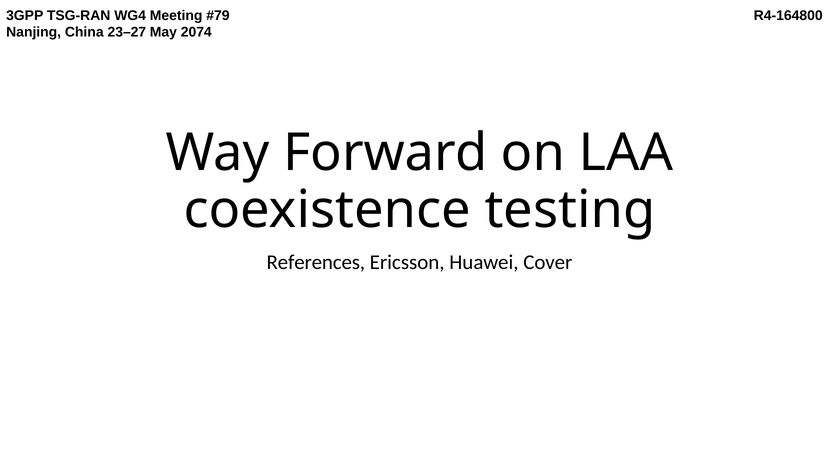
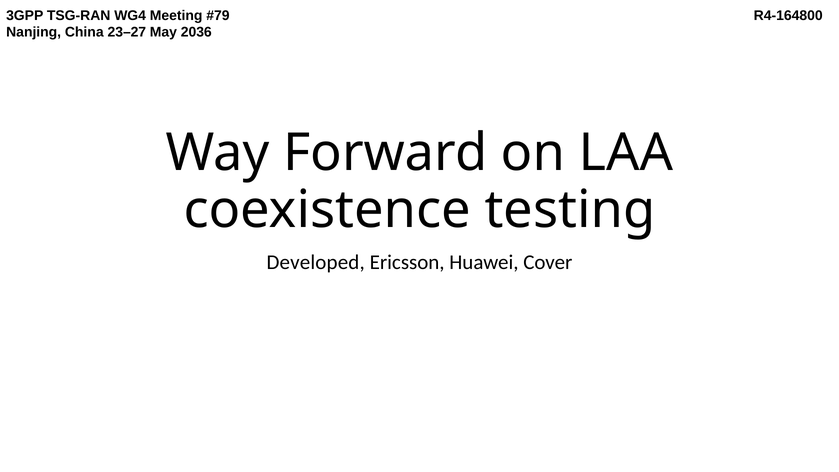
2074: 2074 -> 2036
References: References -> Developed
